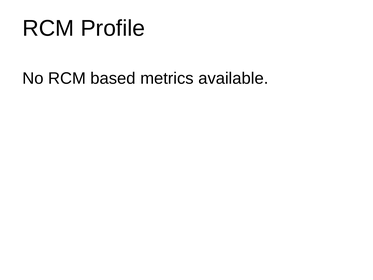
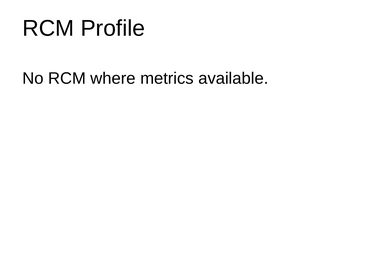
based: based -> where
